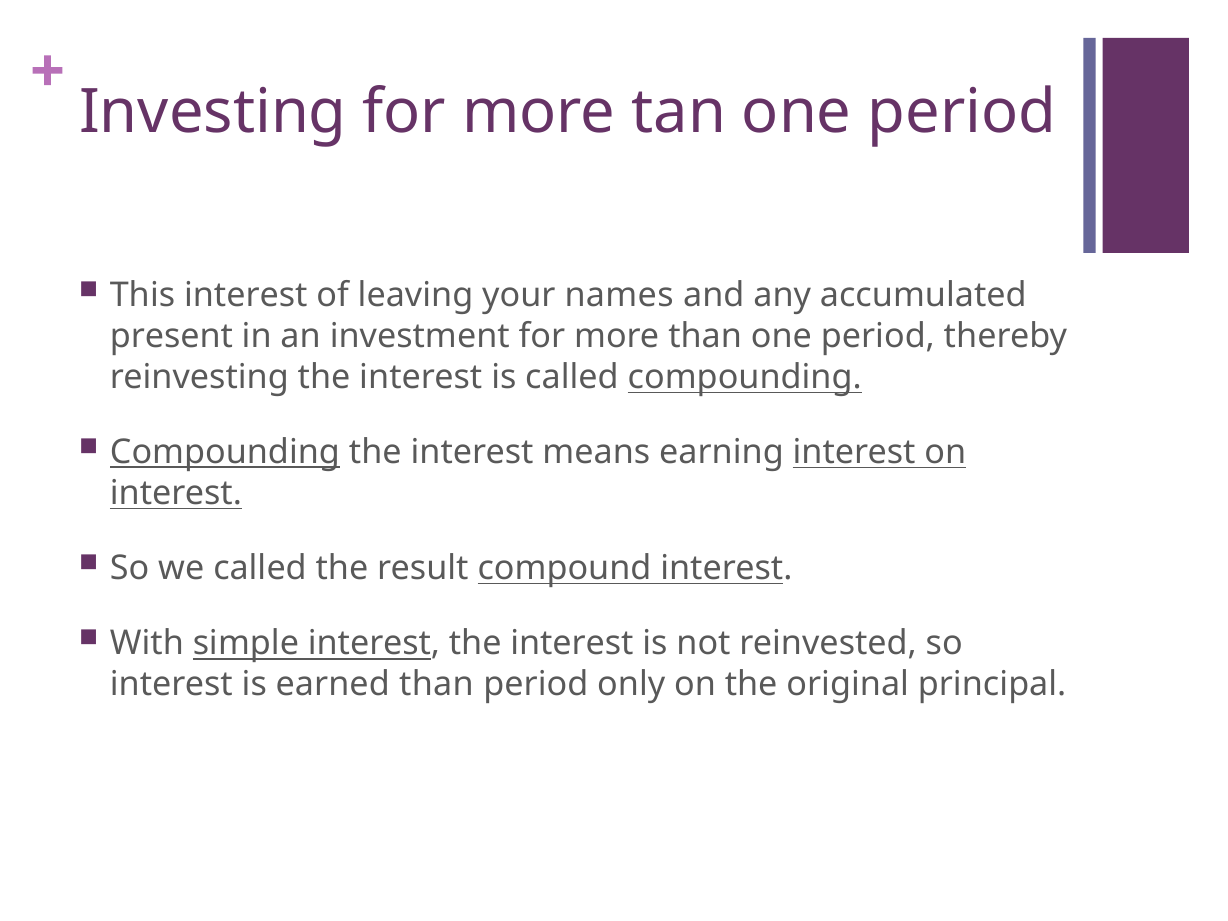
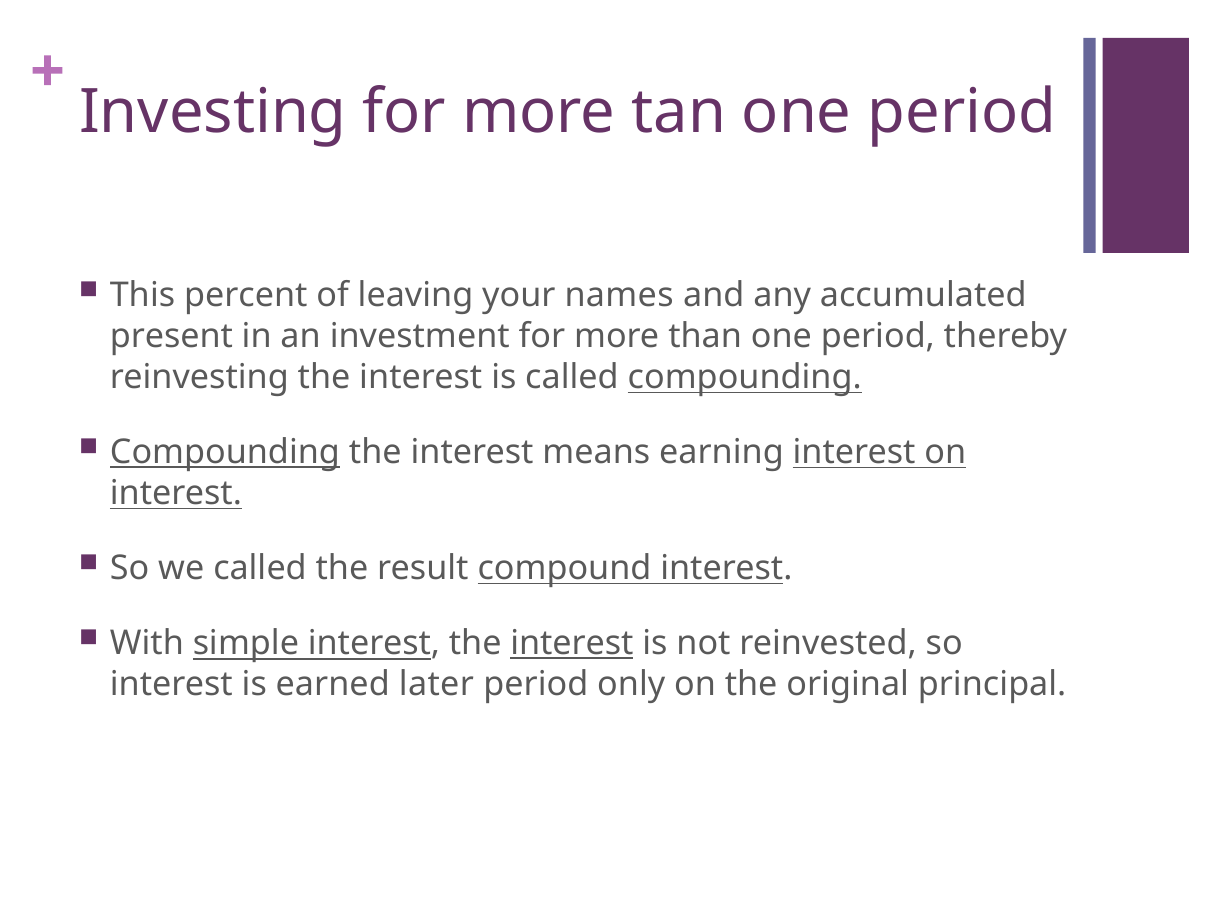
This interest: interest -> percent
interest at (572, 643) underline: none -> present
earned than: than -> later
